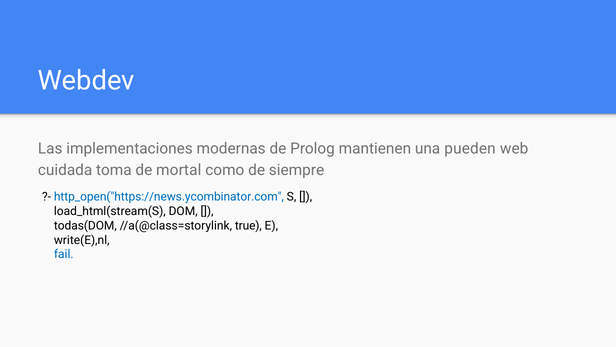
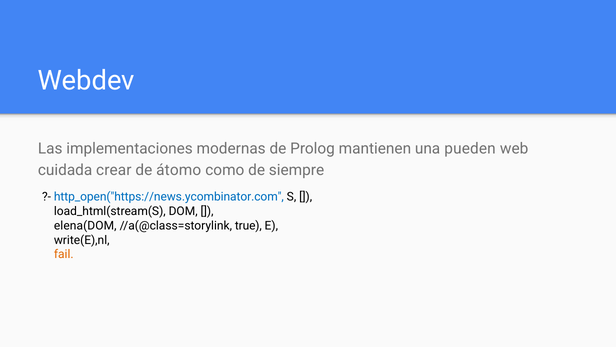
toma: toma -> crear
mortal: mortal -> átomo
todas(DOM: todas(DOM -> elena(DOM
fail colour: blue -> orange
